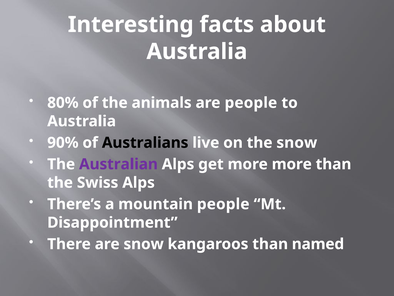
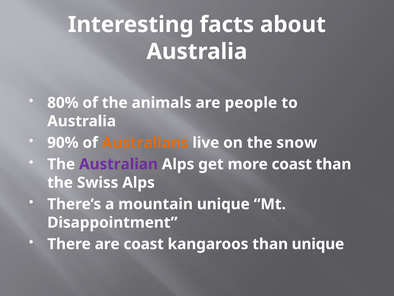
Australians colour: black -> orange
more more: more -> coast
mountain people: people -> unique
are snow: snow -> coast
than named: named -> unique
